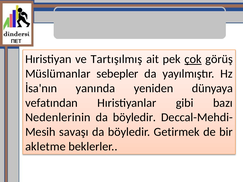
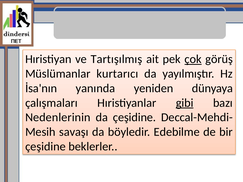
sebepler: sebepler -> kurtarıcı
vefatından: vefatından -> çalışmaları
gibi underline: none -> present
böyledir at (135, 118): böyledir -> çeşidine
Getirmek: Getirmek -> Edebilme
akletme at (45, 147): akletme -> çeşidine
